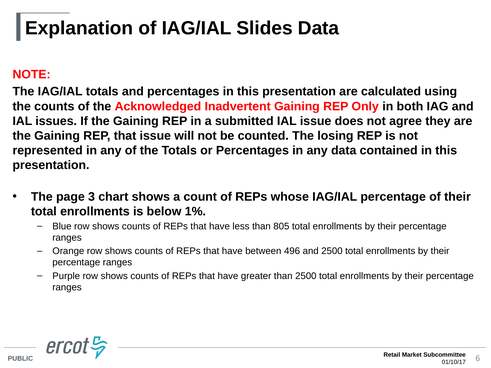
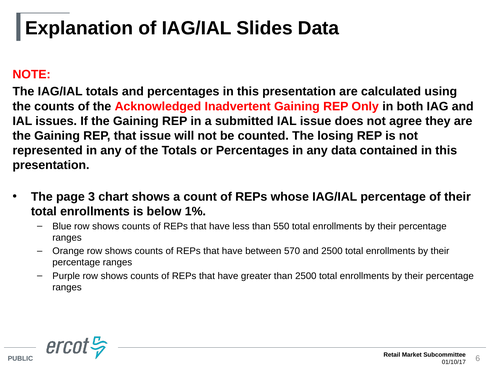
805: 805 -> 550
496: 496 -> 570
